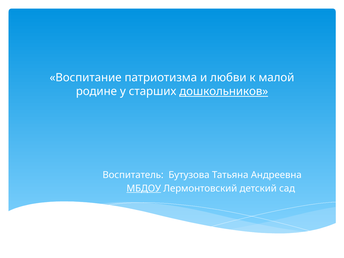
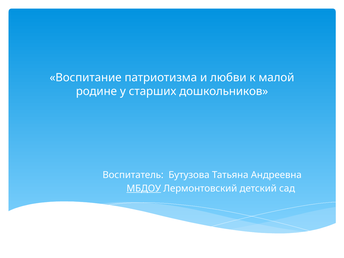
дошкольников underline: present -> none
